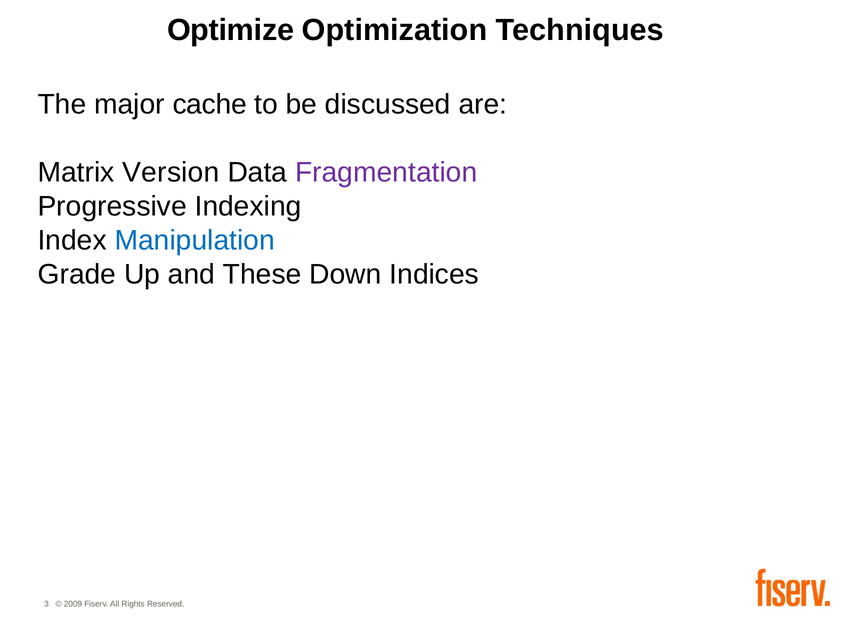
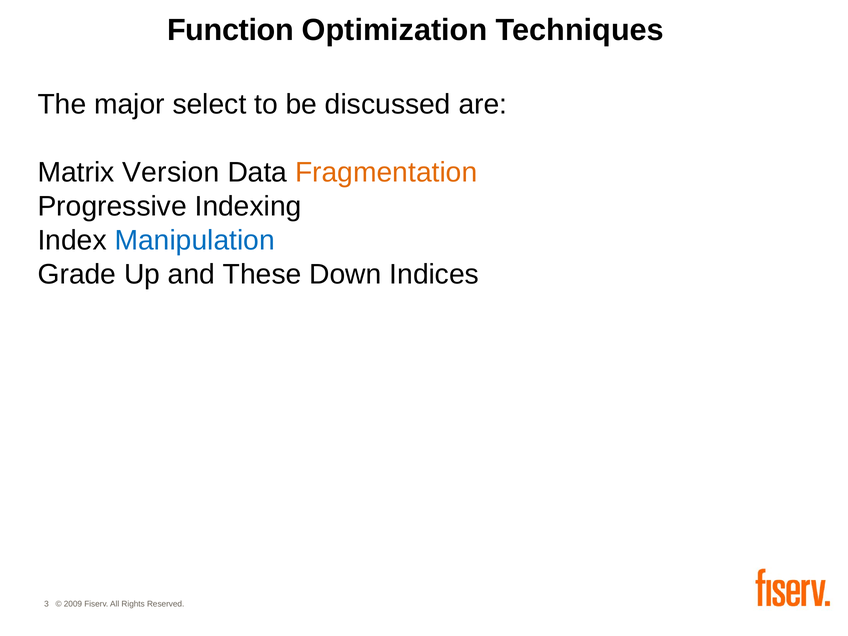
Optimize: Optimize -> Function
cache: cache -> select
Fragmentation colour: purple -> orange
